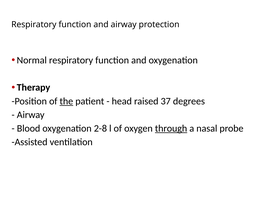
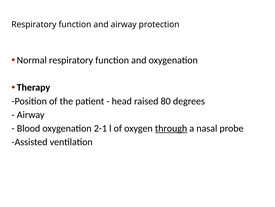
the underline: present -> none
37: 37 -> 80
2-8: 2-8 -> 2-1
